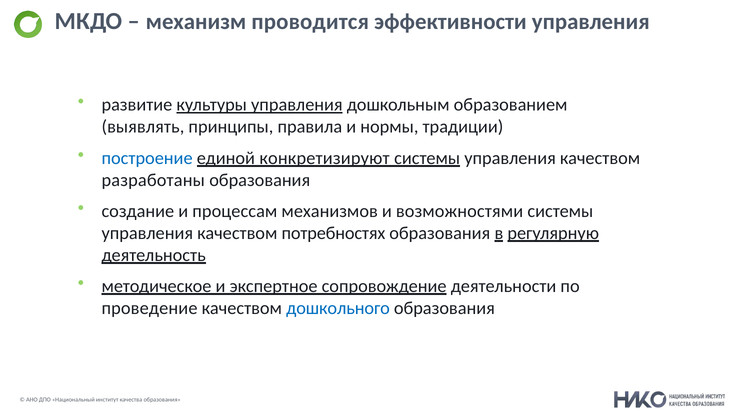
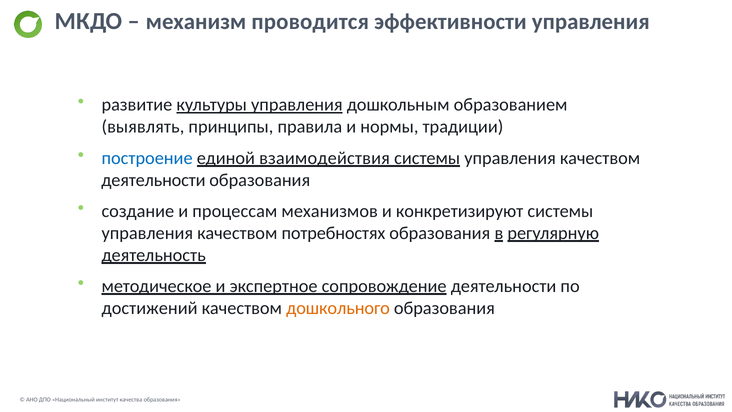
конкретизируют: конкретизируют -> взаимодействия
разработаны at (153, 180): разработаны -> деятельности
возможностями: возможностями -> конкретизируют
проведение: проведение -> достижений
дошкольного colour: blue -> orange
